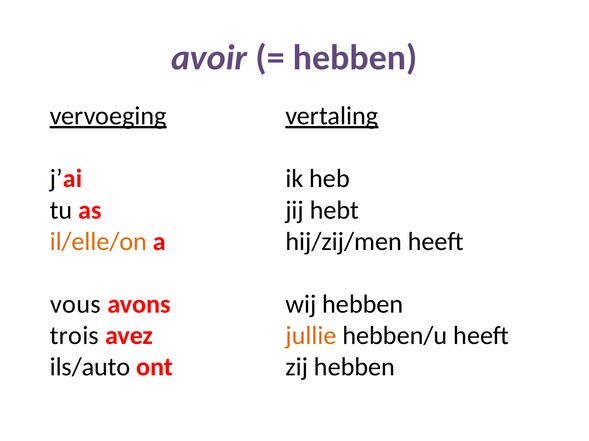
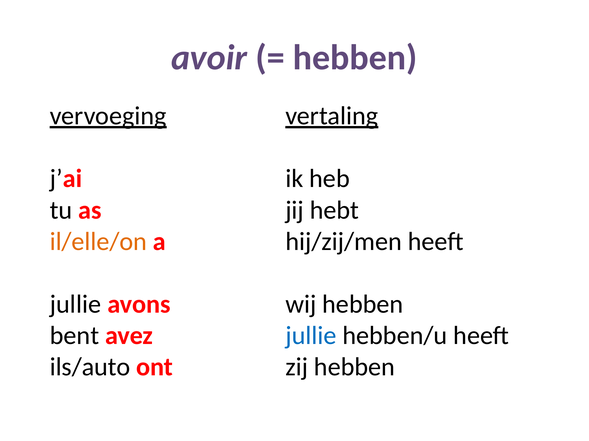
vous at (75, 305): vous -> jullie
trois: trois -> bent
jullie at (311, 336) colour: orange -> blue
